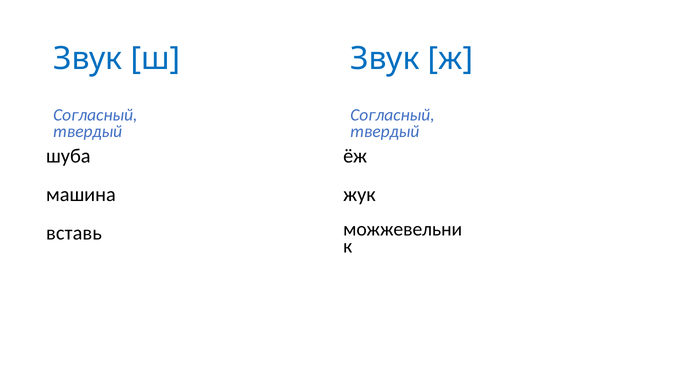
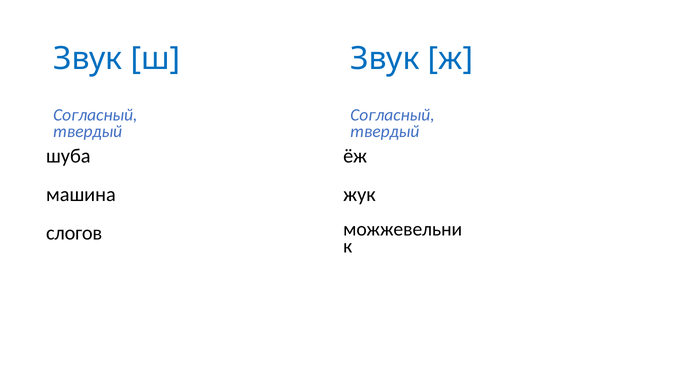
вставь: вставь -> слогов
